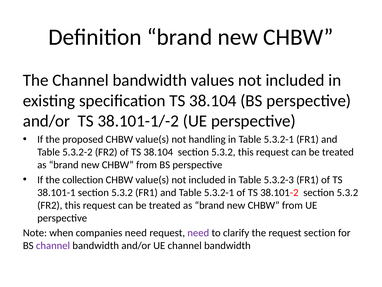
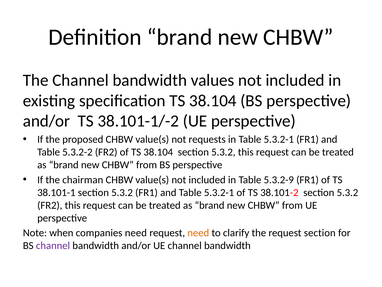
handling: handling -> requests
collection: collection -> chairman
5.3.2-3: 5.3.2-3 -> 5.3.2-9
need at (198, 233) colour: purple -> orange
